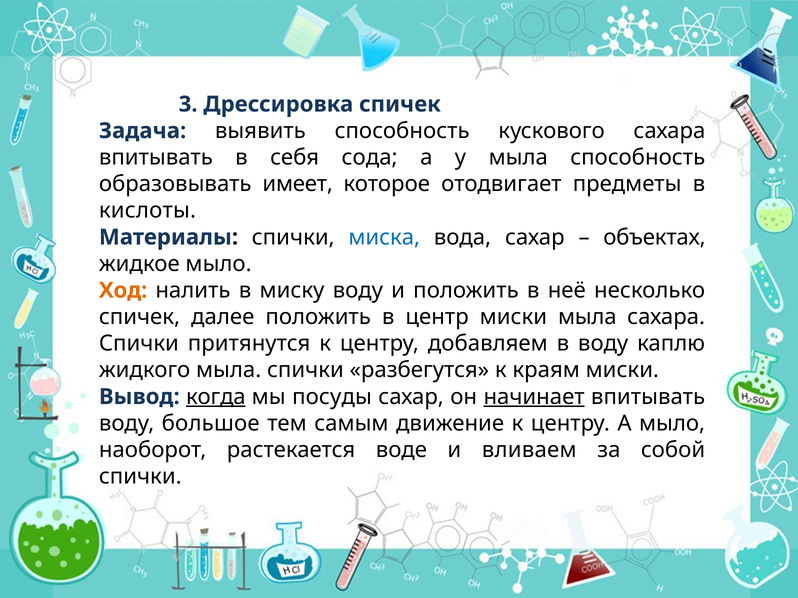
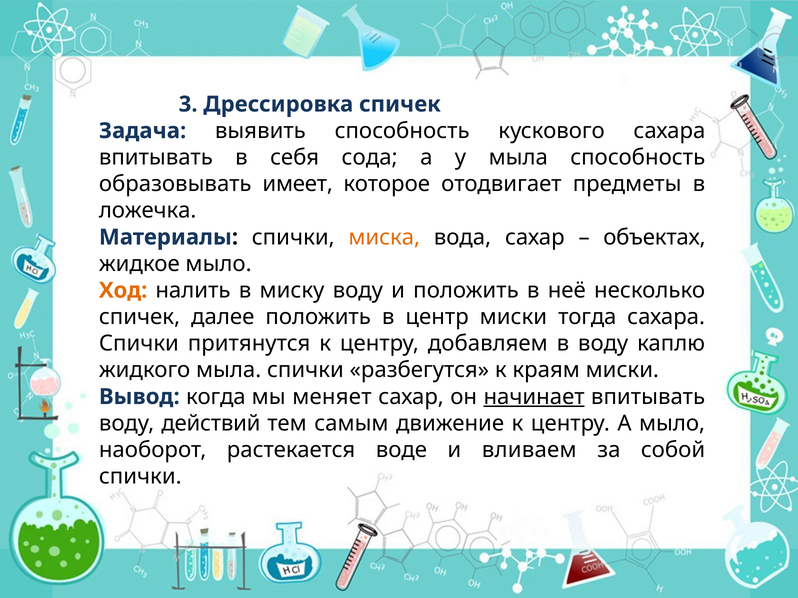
кислоты: кислоты -> ложечка
миска colour: blue -> orange
миски мыла: мыла -> тогда
когда underline: present -> none
посуды: посуды -> меняет
большое: большое -> действий
